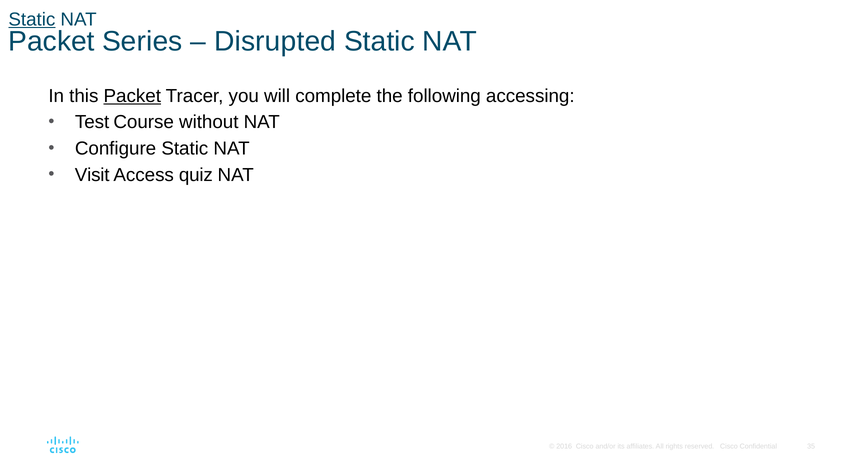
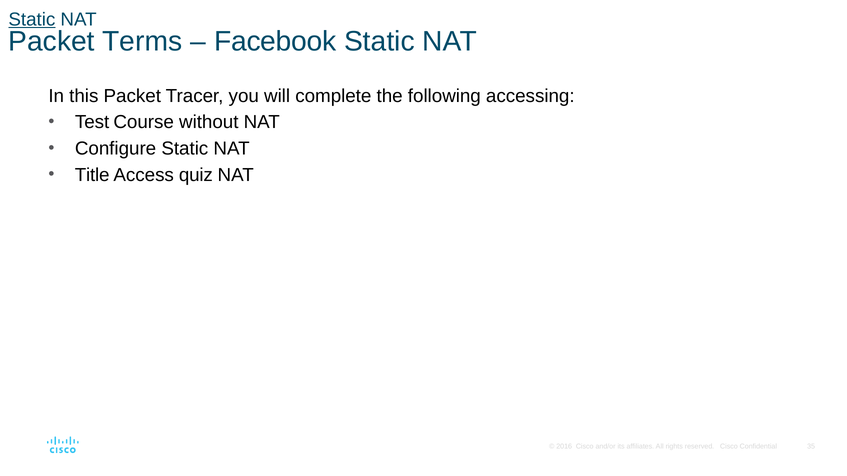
Series: Series -> Terms
Disrupted: Disrupted -> Facebook
Packet at (132, 96) underline: present -> none
Visit: Visit -> Title
